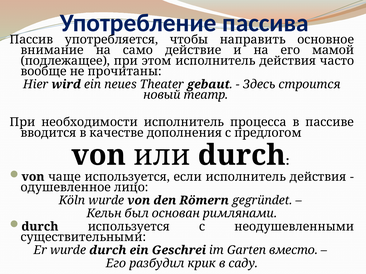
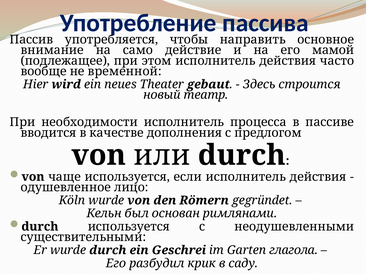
прочитаны: прочитаны -> временной
вместо: вместо -> глагола
